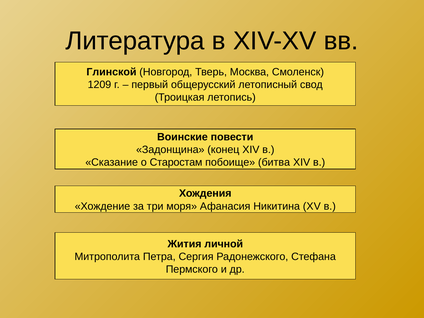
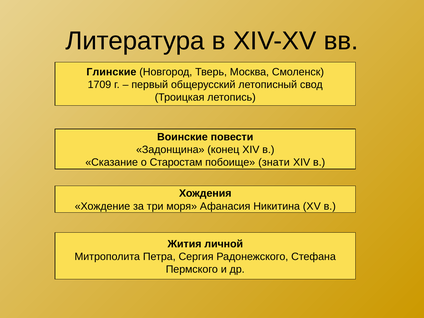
Глинской: Глинской -> Глинские
1209: 1209 -> 1709
битва: битва -> знати
